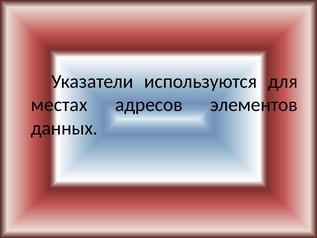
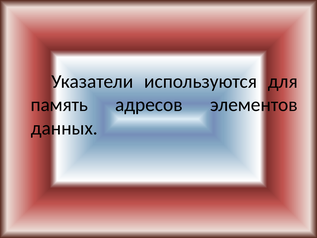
местах: местах -> память
